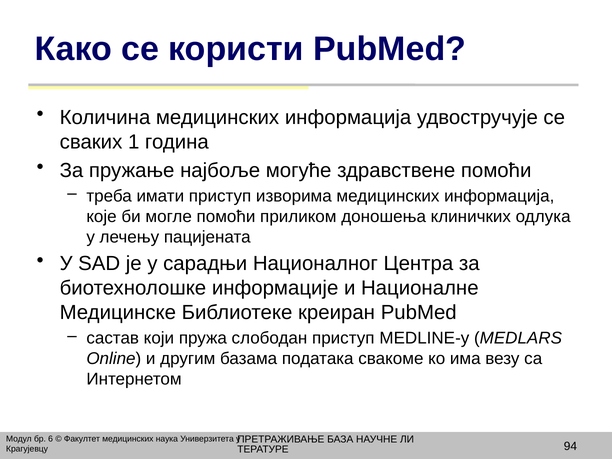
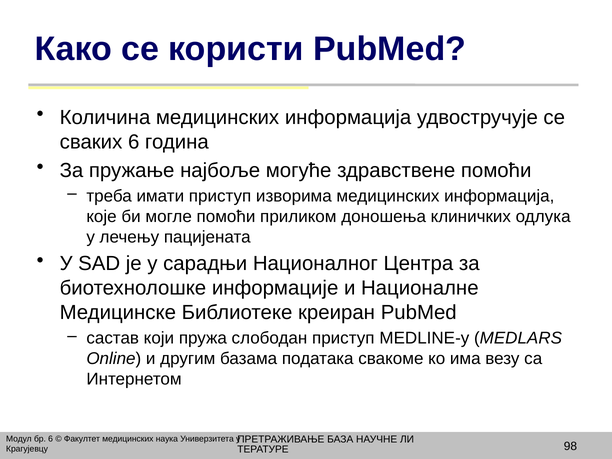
сваких 1: 1 -> 6
94: 94 -> 98
